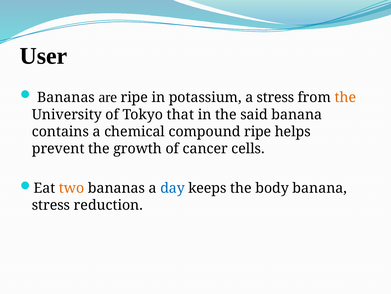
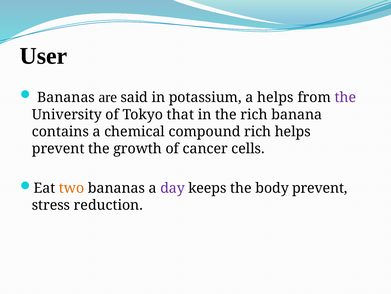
are ripe: ripe -> said
a stress: stress -> helps
the at (345, 97) colour: orange -> purple
the said: said -> rich
compound ripe: ripe -> rich
day colour: blue -> purple
body banana: banana -> prevent
